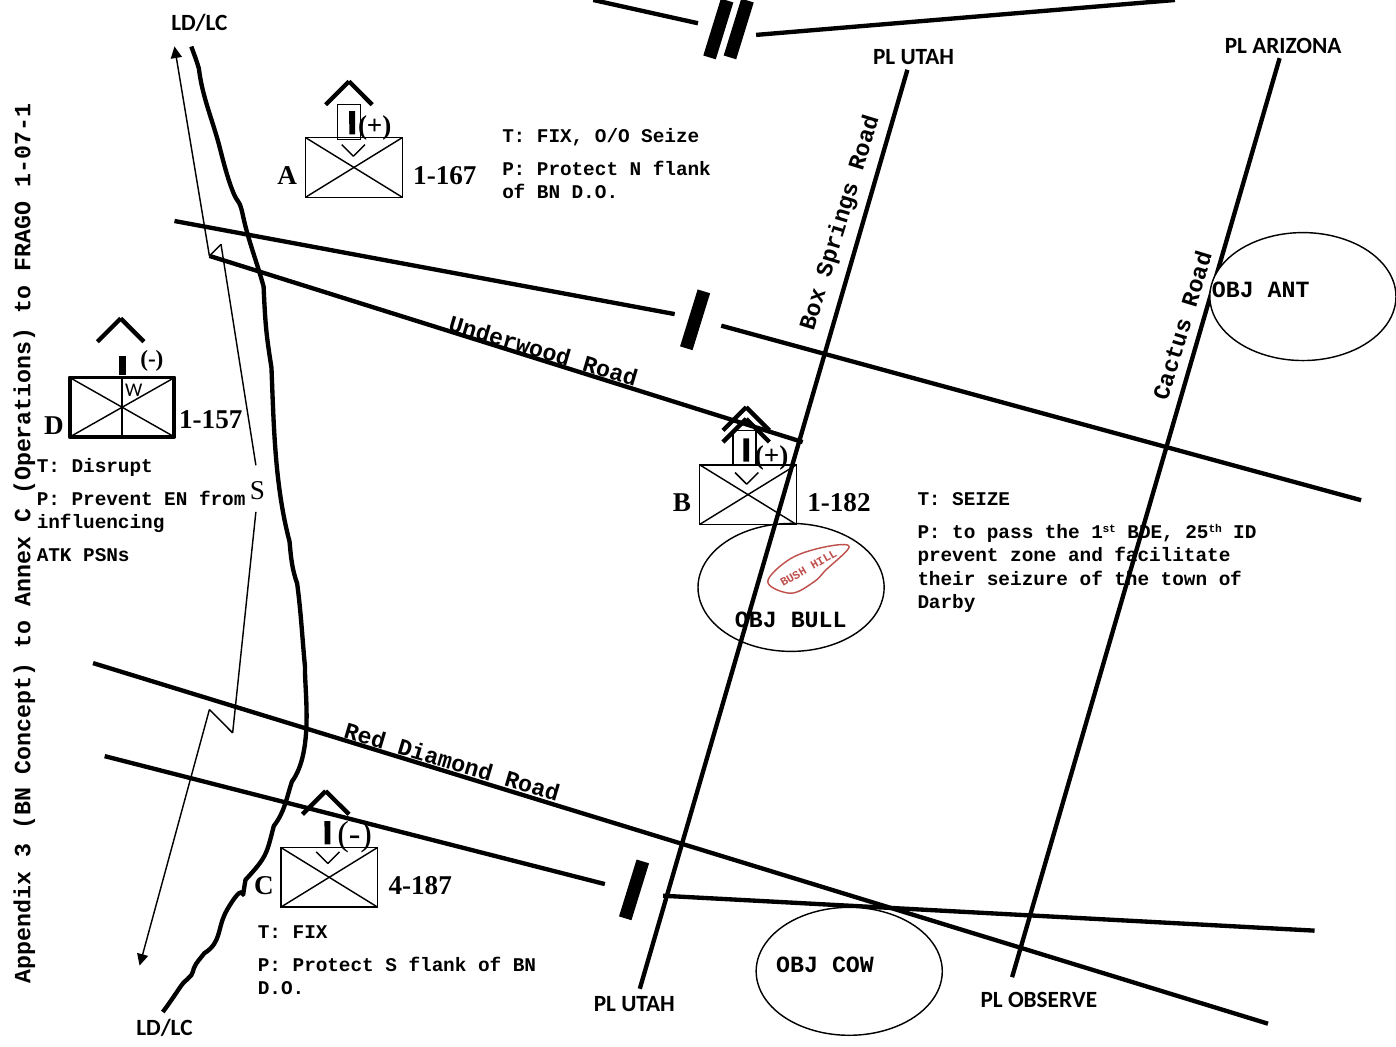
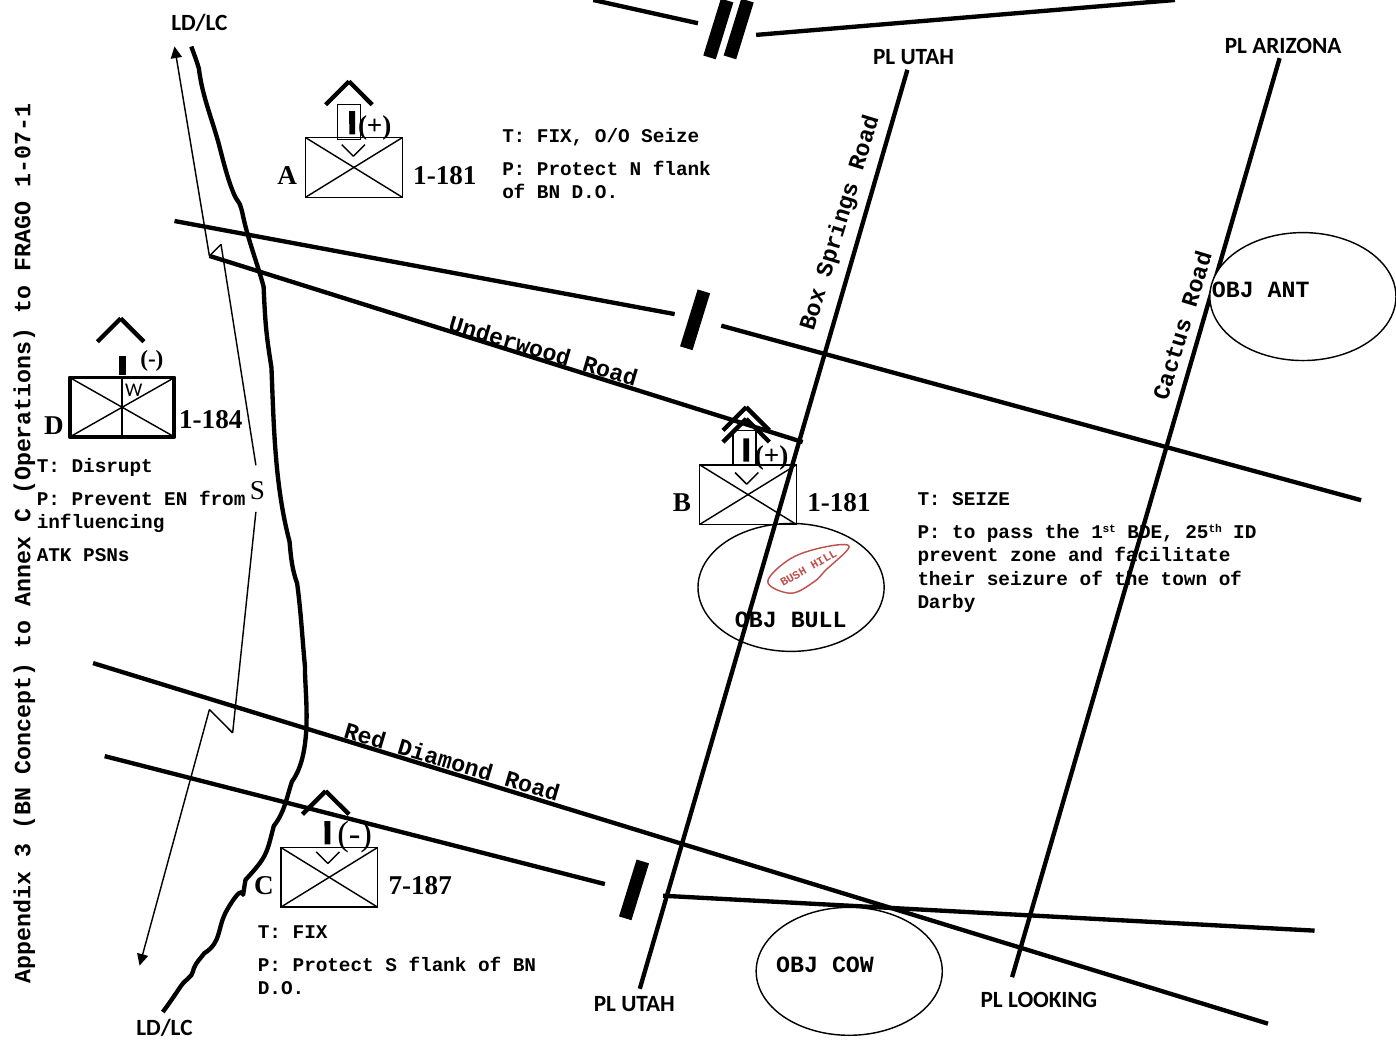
A 1-167: 1-167 -> 1-181
1-157: 1-157 -> 1-184
B 1-182: 1-182 -> 1-181
4-187: 4-187 -> 7-187
OBSERVE: OBSERVE -> LOOKING
